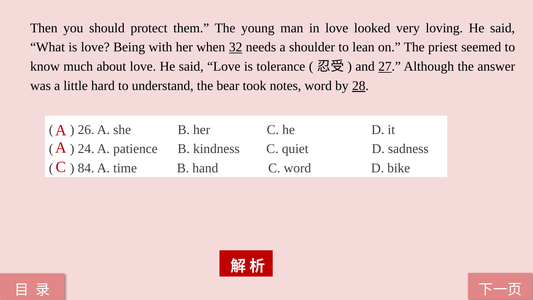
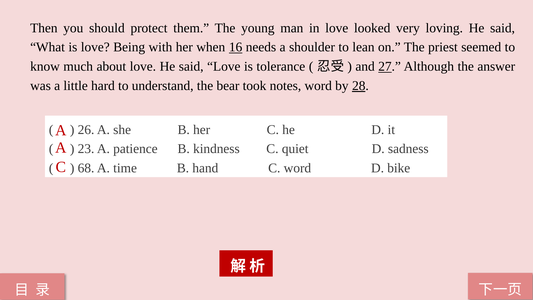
32: 32 -> 16
24: 24 -> 23
84: 84 -> 68
